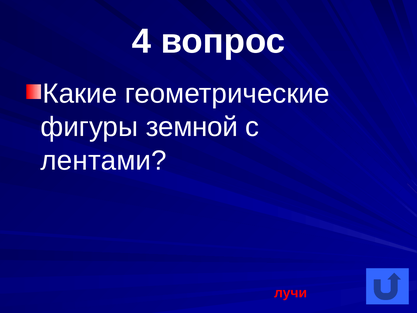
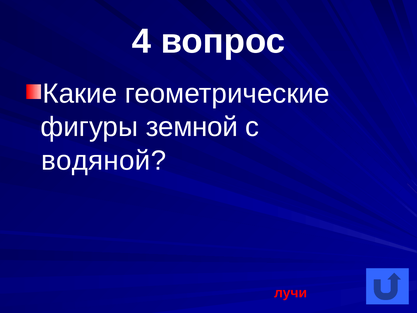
лентами: лентами -> водяной
